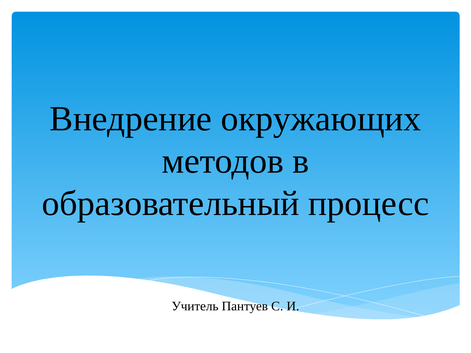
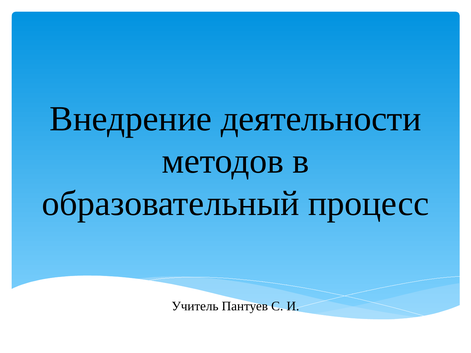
окружающих: окружающих -> деятельности
